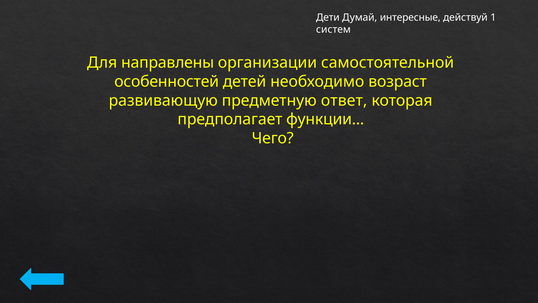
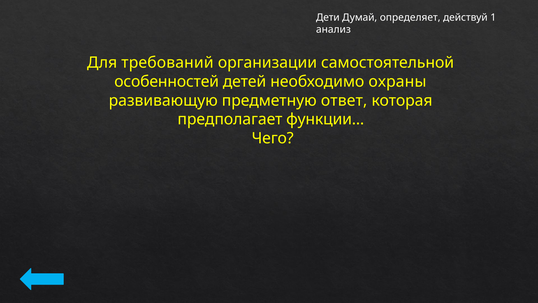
интересные: интересные -> определяет
систем: систем -> анализ
направлены: направлены -> требований
возраст: возраст -> охраны
